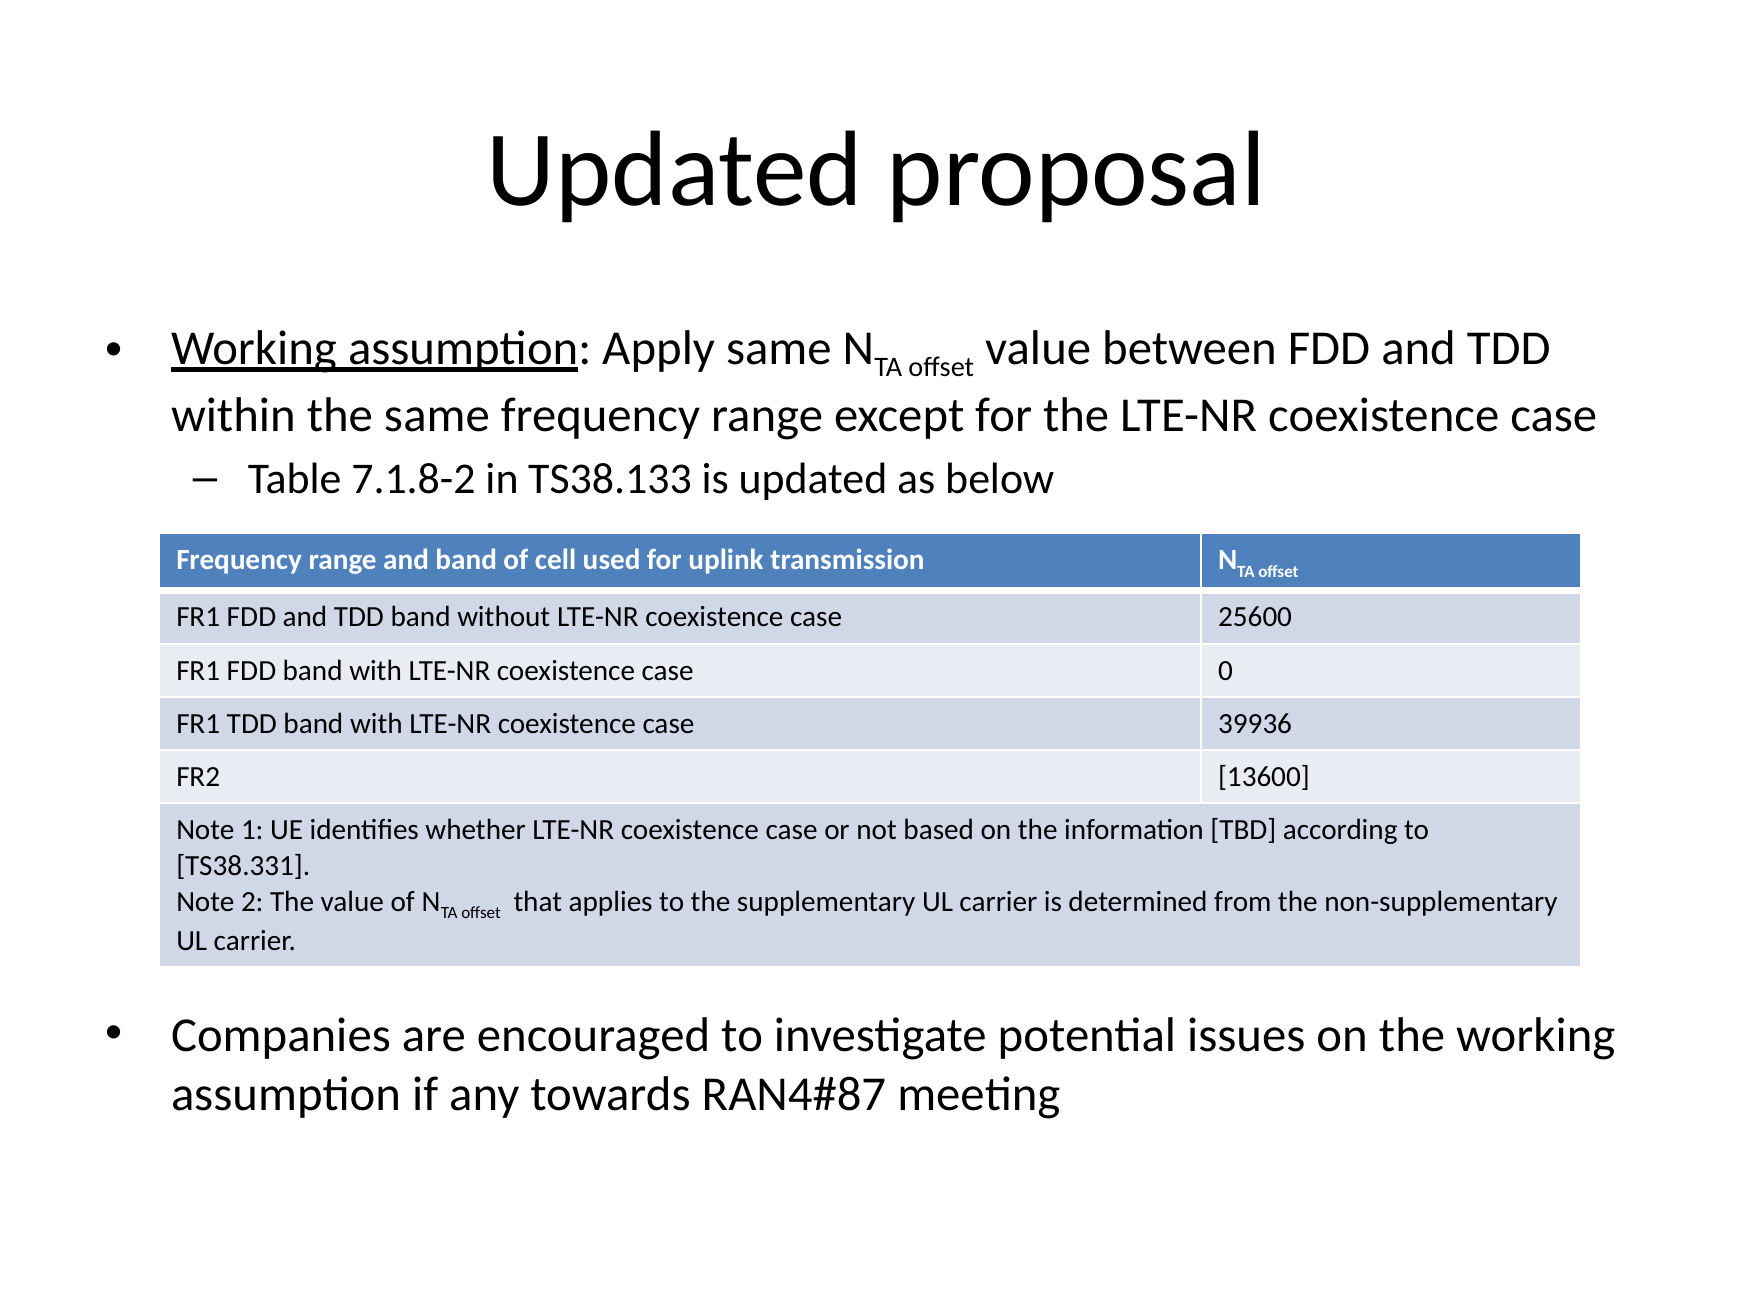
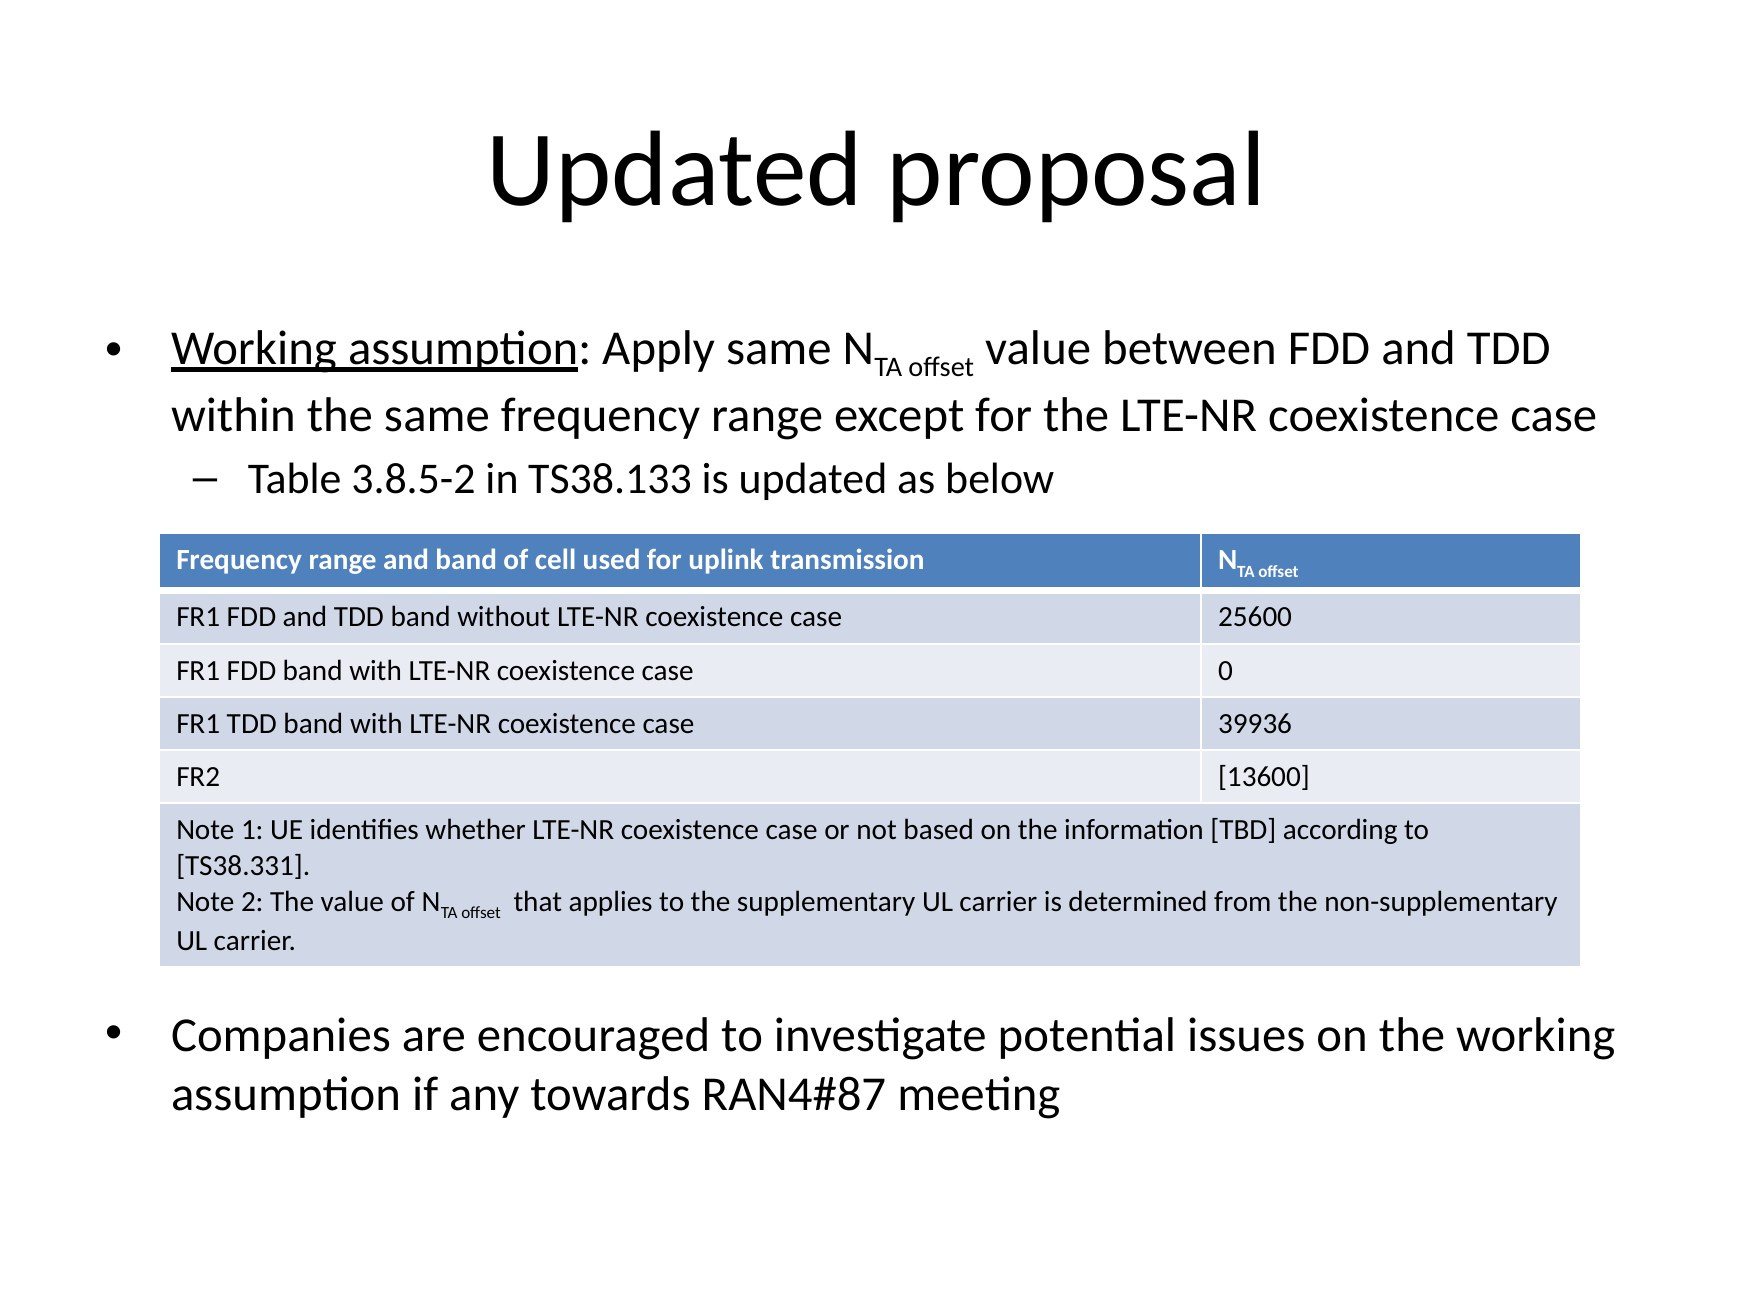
7.1.8-2: 7.1.8-2 -> 3.8.5-2
